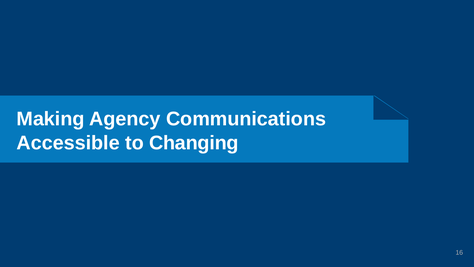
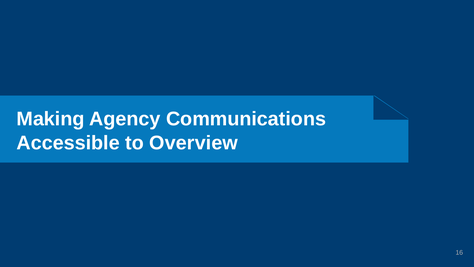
Changing: Changing -> Overview
